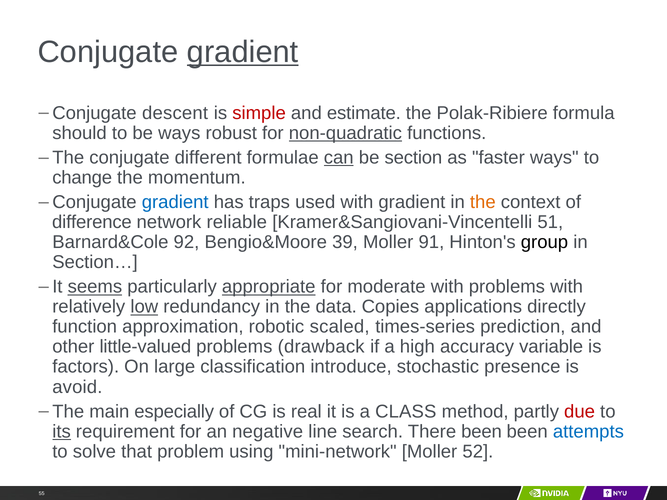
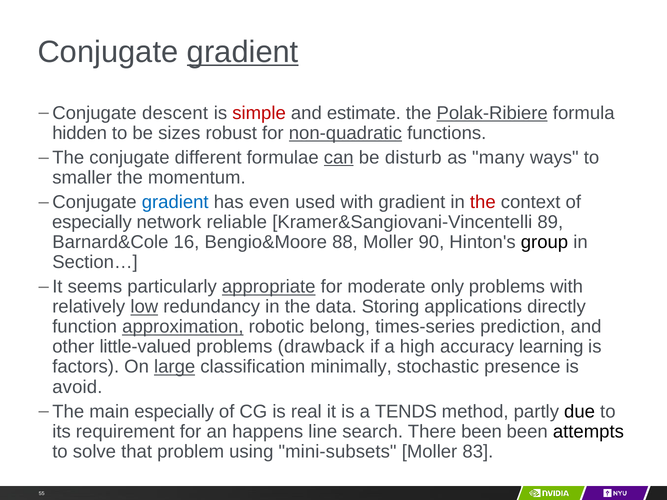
Polak-Ribiere underline: none -> present
should: should -> hidden
be ways: ways -> sizes
section: section -> disturb
faster: faster -> many
change: change -> smaller
traps: traps -> even
the at (483, 202) colour: orange -> red
difference at (92, 222): difference -> especially
51: 51 -> 89
92: 92 -> 16
39: 39 -> 88
91: 91 -> 90
seems underline: present -> none
moderate with: with -> only
Copies: Copies -> Storing
approximation underline: none -> present
scaled: scaled -> belong
variable: variable -> learning
large underline: none -> present
introduce: introduce -> minimally
CLASS: CLASS -> TENDS
due colour: red -> black
its underline: present -> none
negative: negative -> happens
attempts colour: blue -> black
mini-network: mini-network -> mini-subsets
52: 52 -> 83
